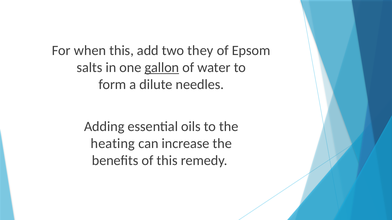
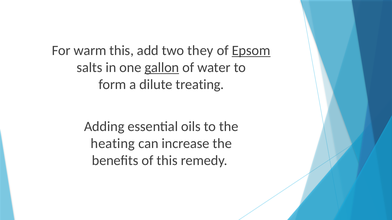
when: when -> warm
Epsom underline: none -> present
needles: needles -> treating
